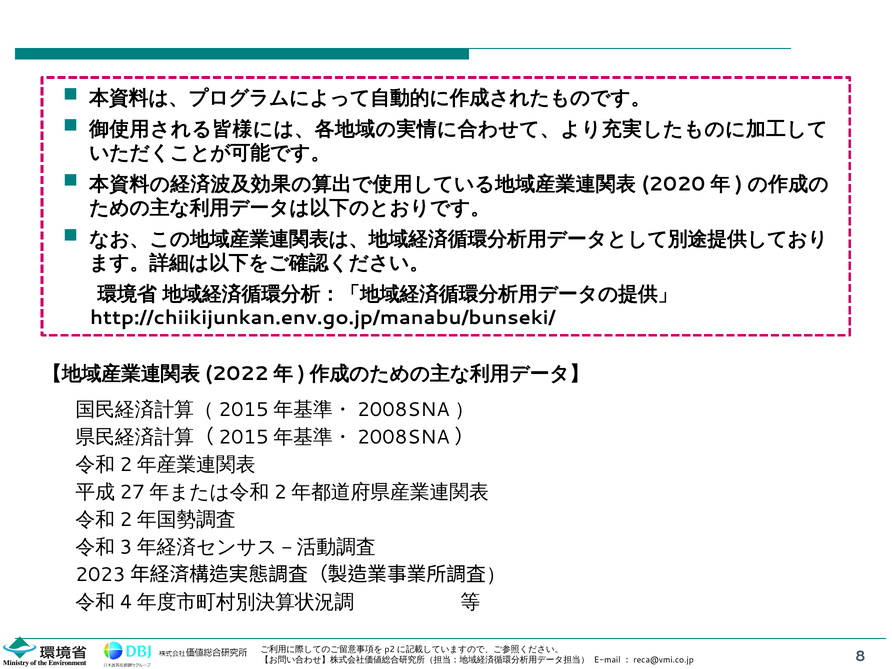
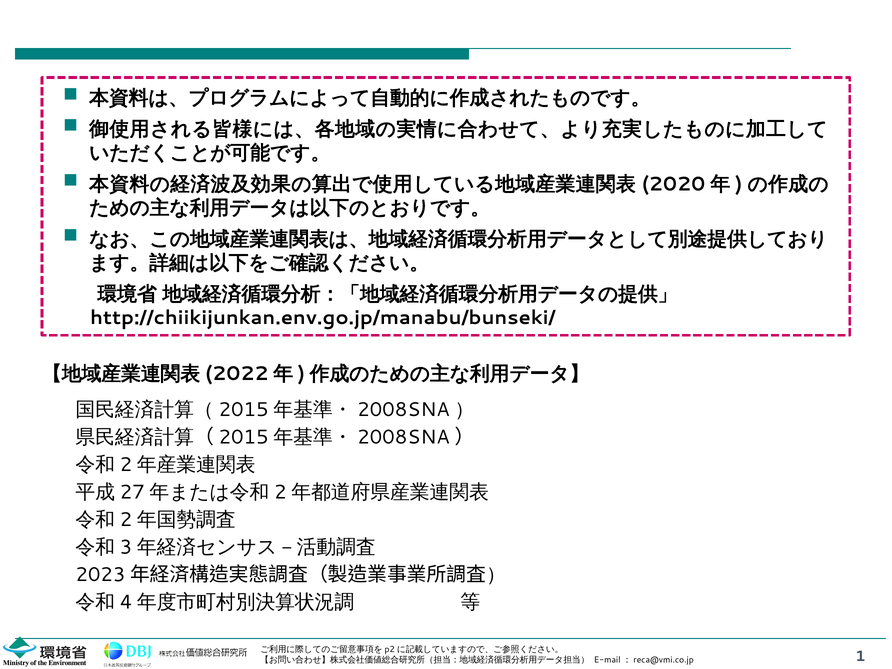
8: 8 -> 1
